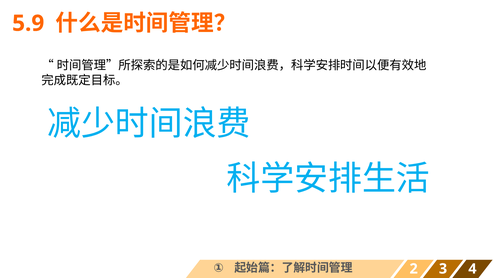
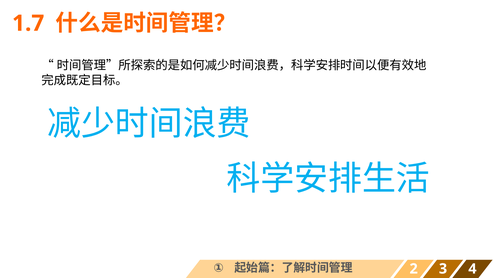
5.9: 5.9 -> 1.7
